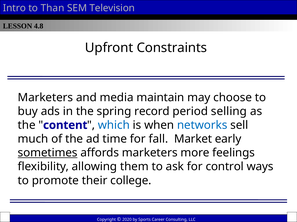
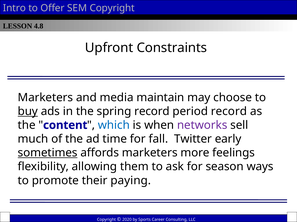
Than: Than -> Offer
SEM Television: Television -> Copyright
buy underline: none -> present
period selling: selling -> record
networks colour: blue -> purple
Market: Market -> Twitter
control: control -> season
college: college -> paying
